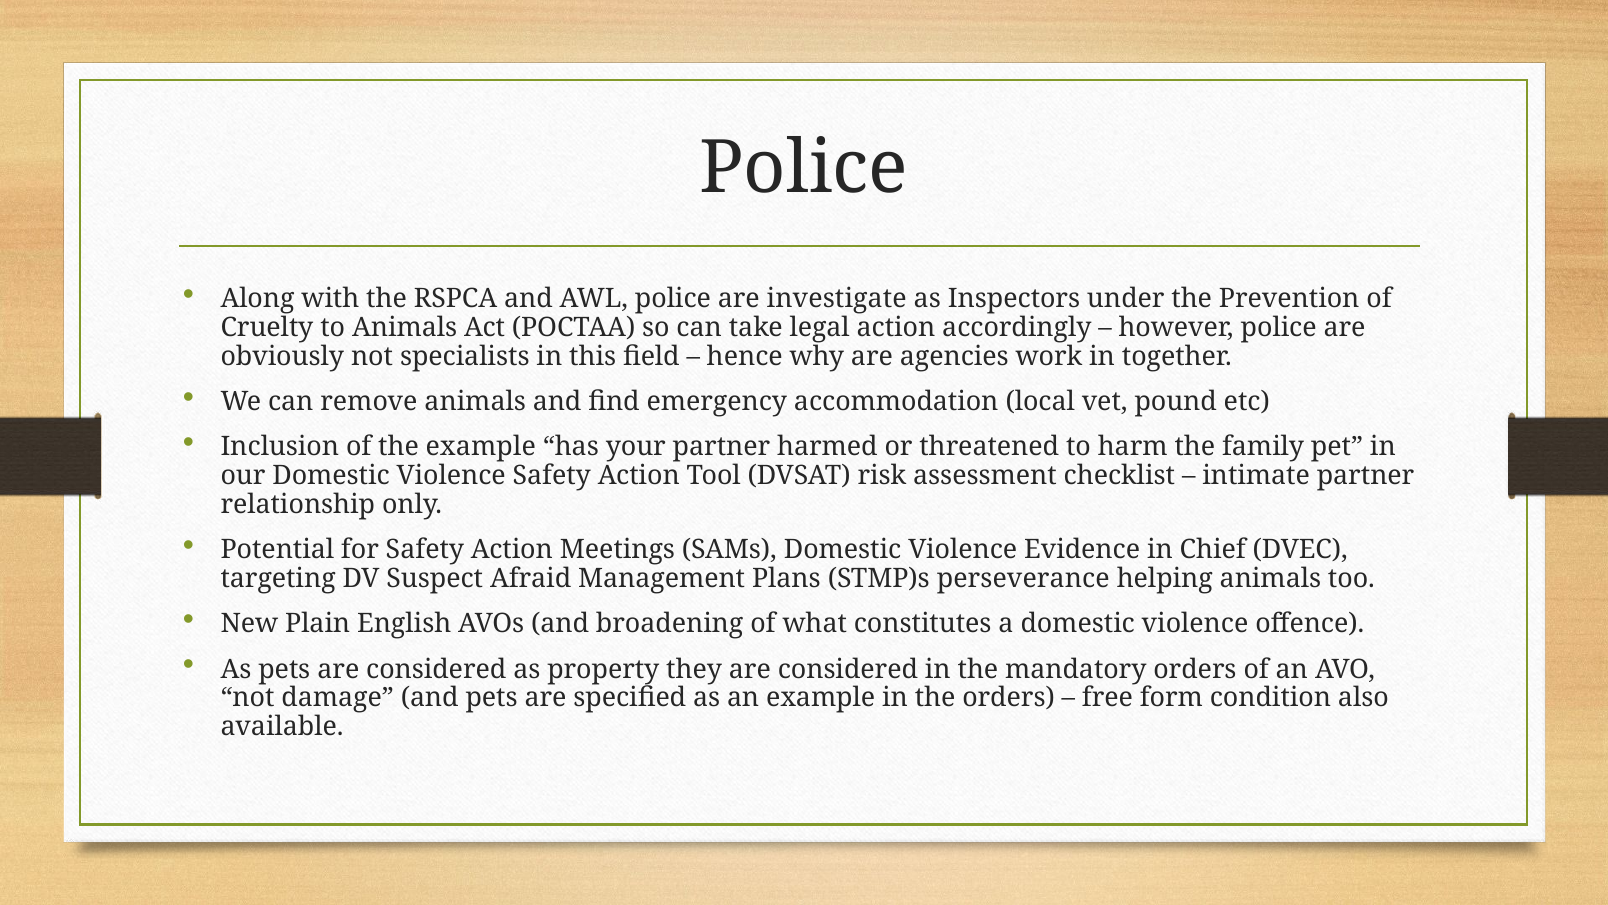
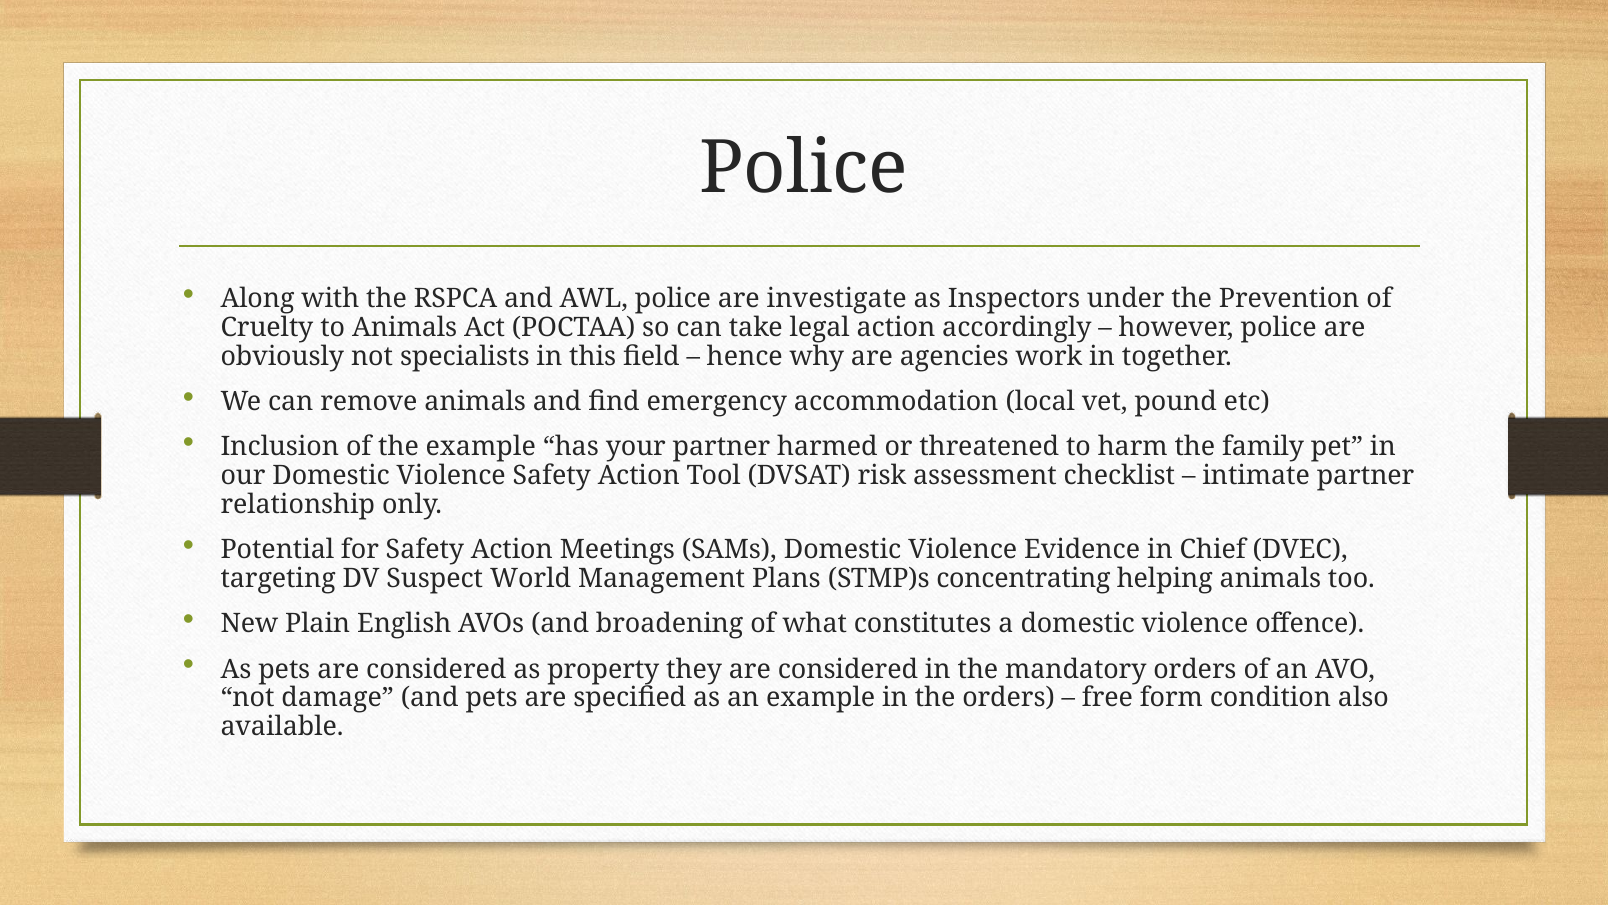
Afraid: Afraid -> World
perseverance: perseverance -> concentrating
